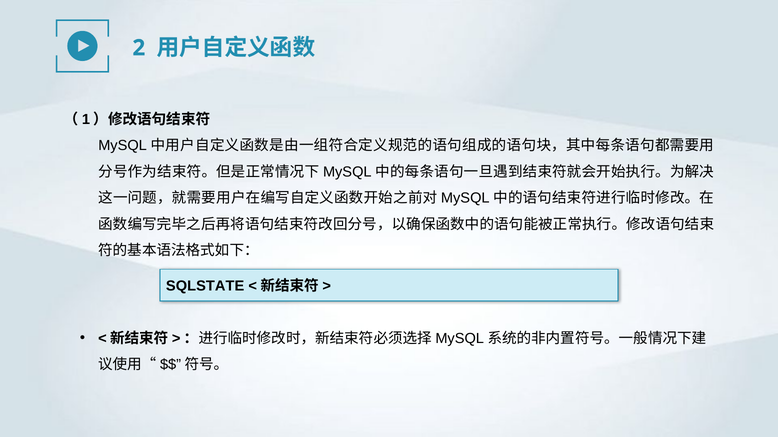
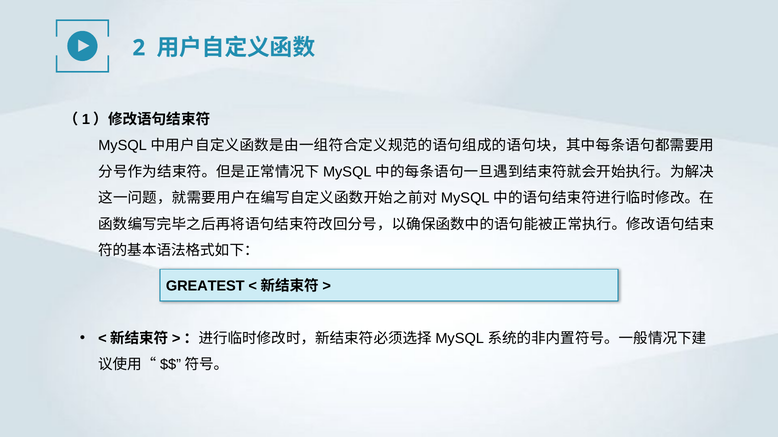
SQLSTATE: SQLSTATE -> GREATEST
